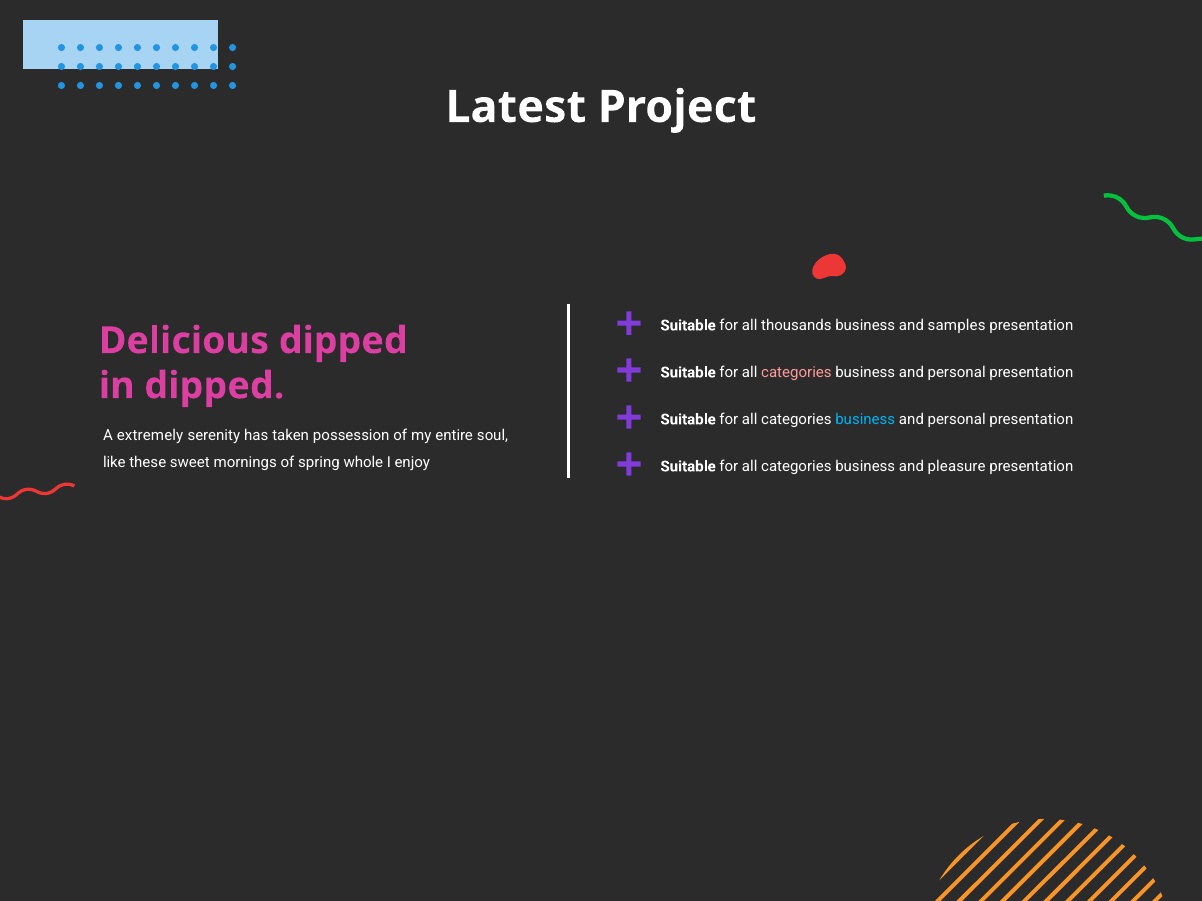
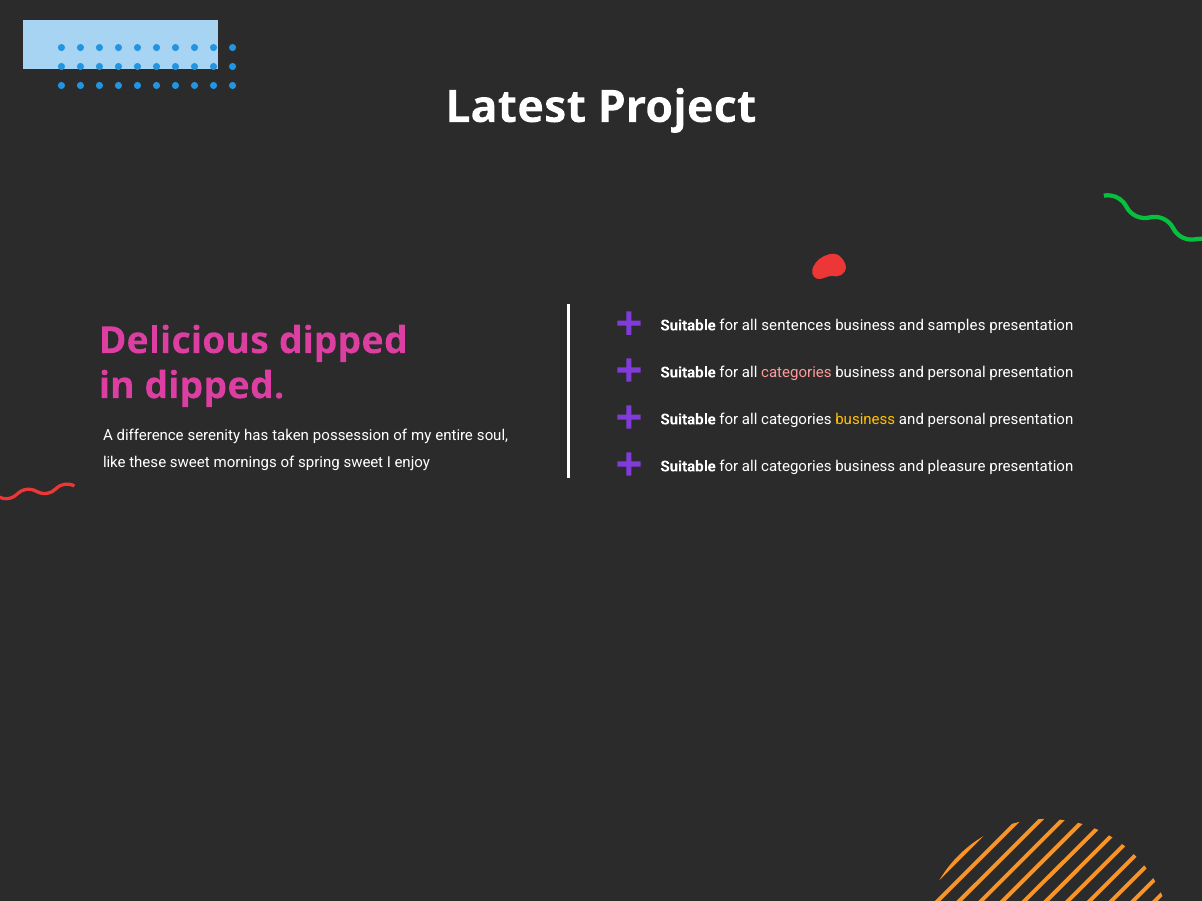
thousands: thousands -> sentences
business at (865, 420) colour: light blue -> yellow
extremely: extremely -> difference
spring whole: whole -> sweet
